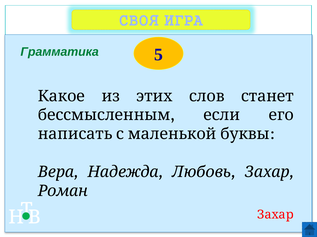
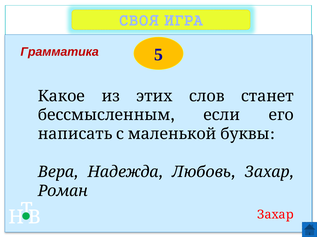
Грамматика colour: green -> red
